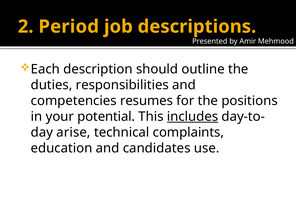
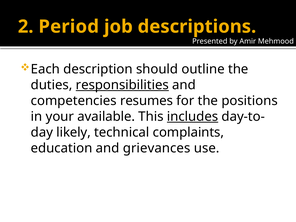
responsibilities underline: none -> present
potential: potential -> available
arise: arise -> likely
candidates: candidates -> grievances
